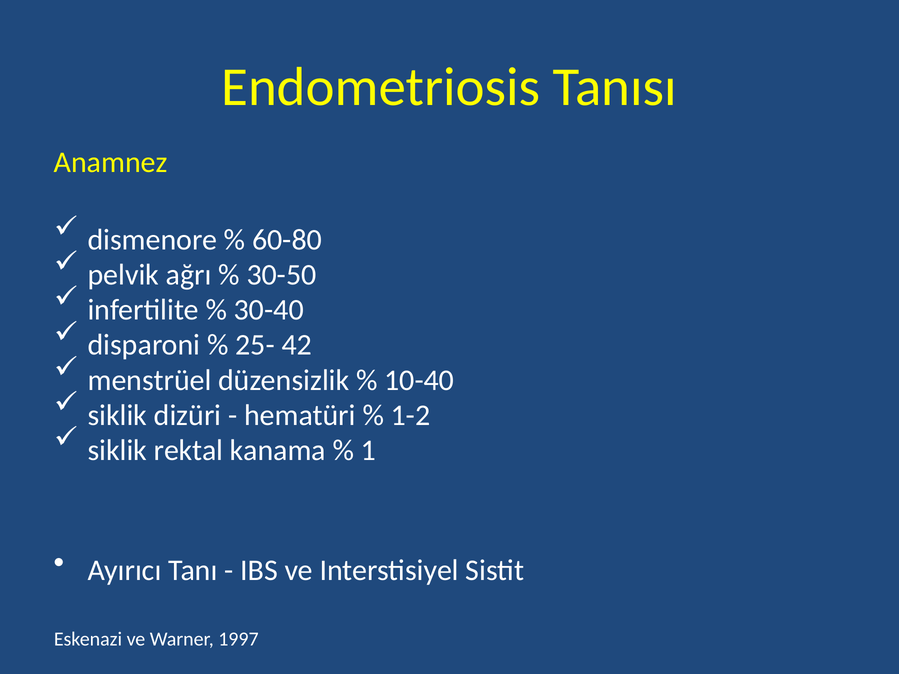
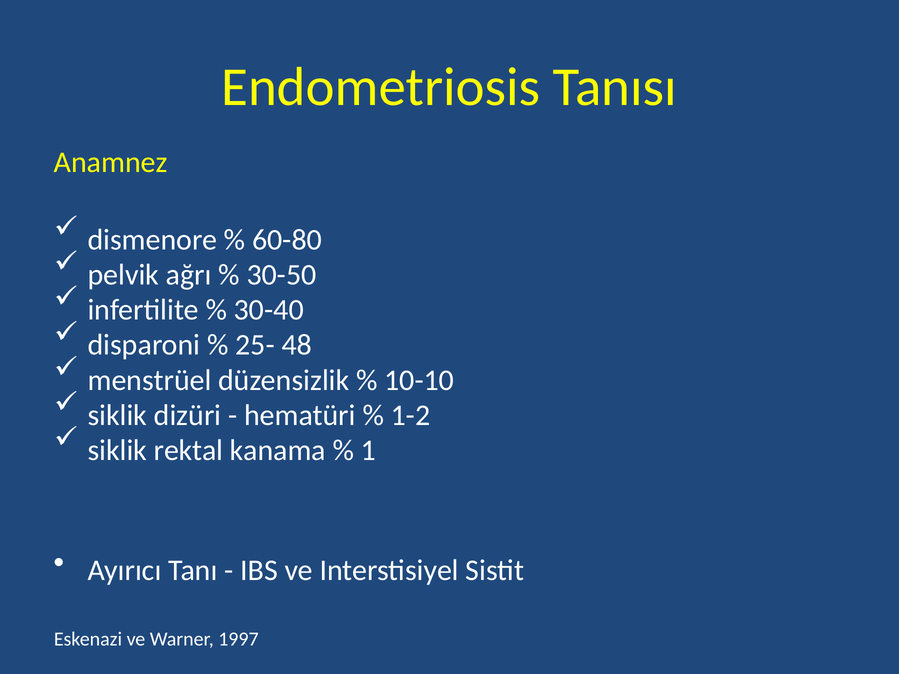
42: 42 -> 48
10-40: 10-40 -> 10-10
